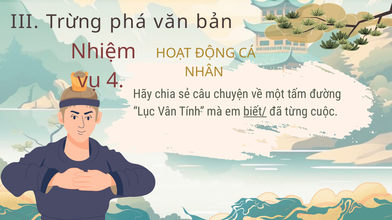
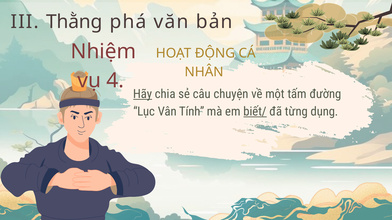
Trừng: Trừng -> Thằng
Hãy underline: none -> present
cuộc: cuộc -> dụng
